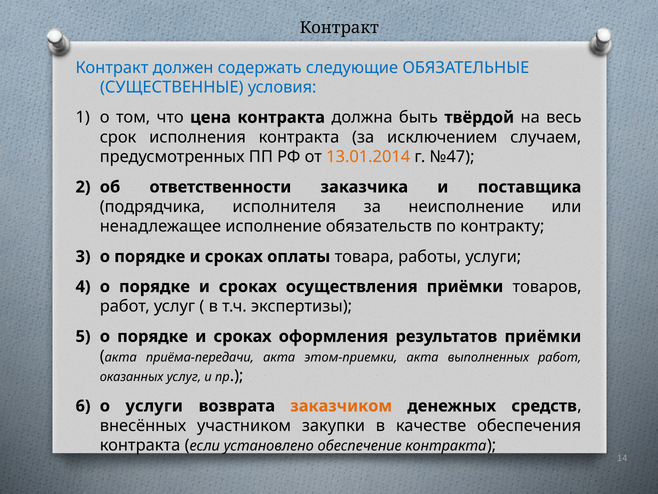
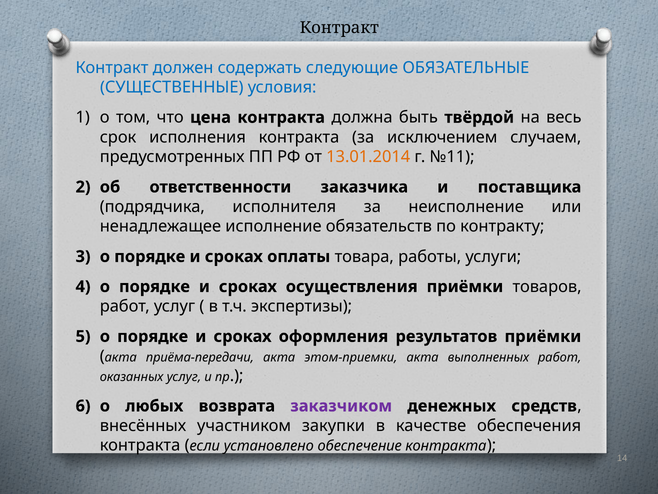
№47: №47 -> №11
о услуги: услуги -> любых
заказчиком colour: orange -> purple
